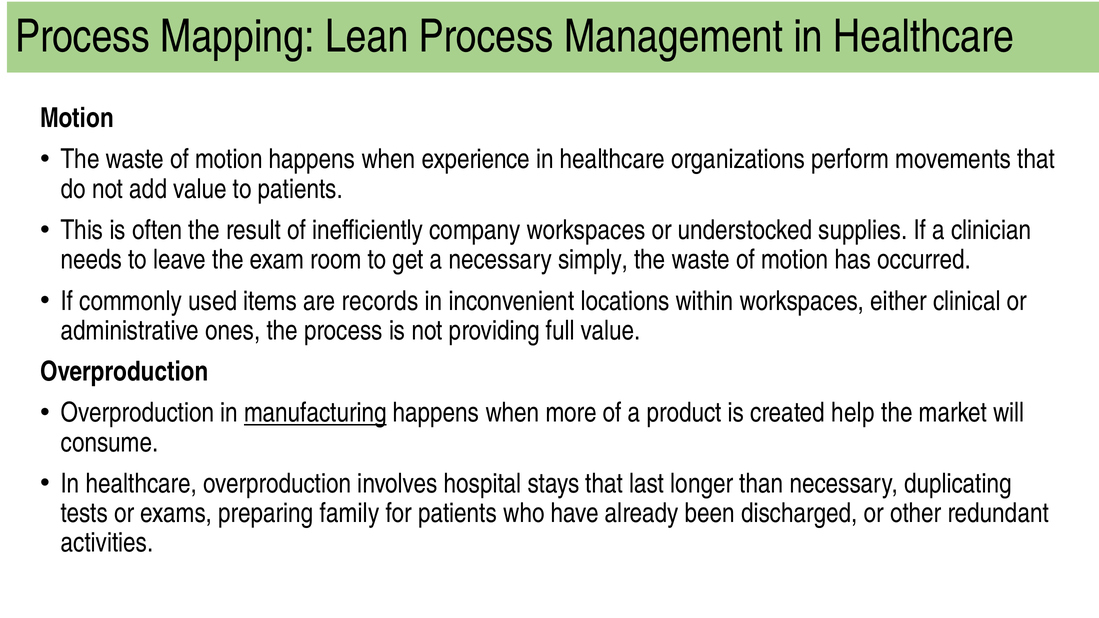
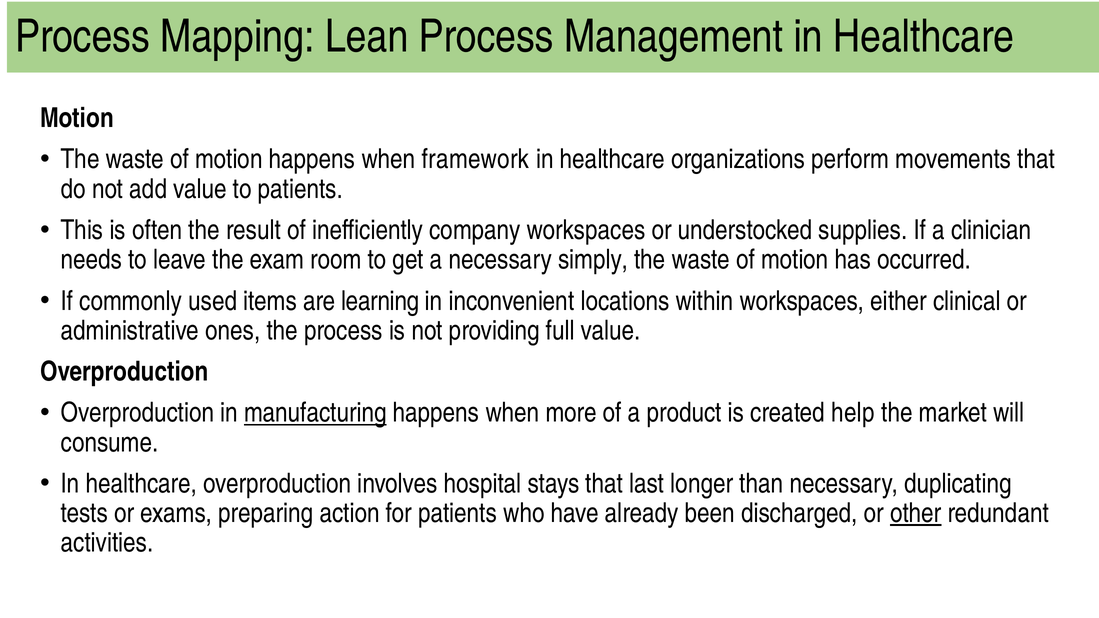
experience: experience -> framework
records: records -> learning
family: family -> action
other underline: none -> present
